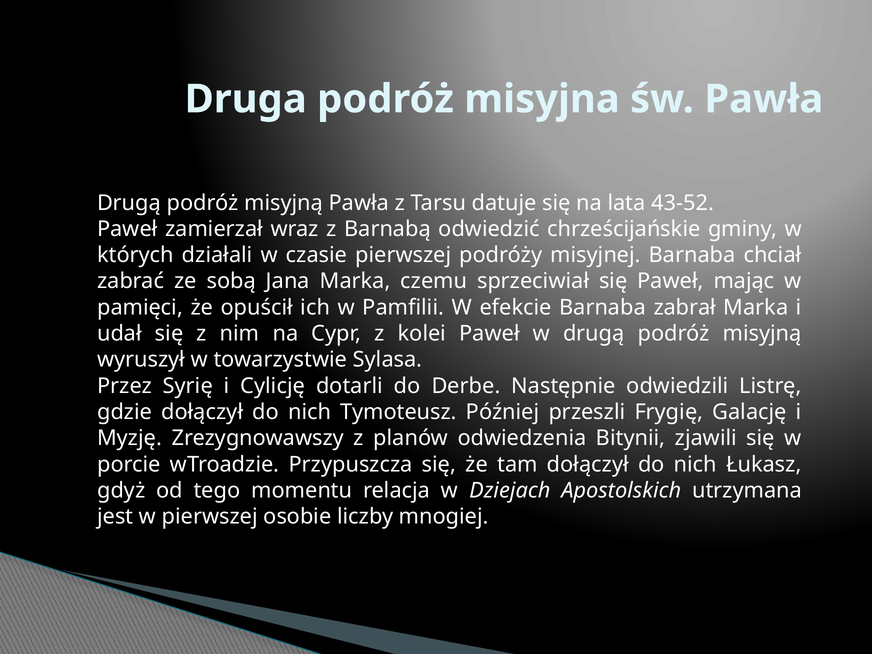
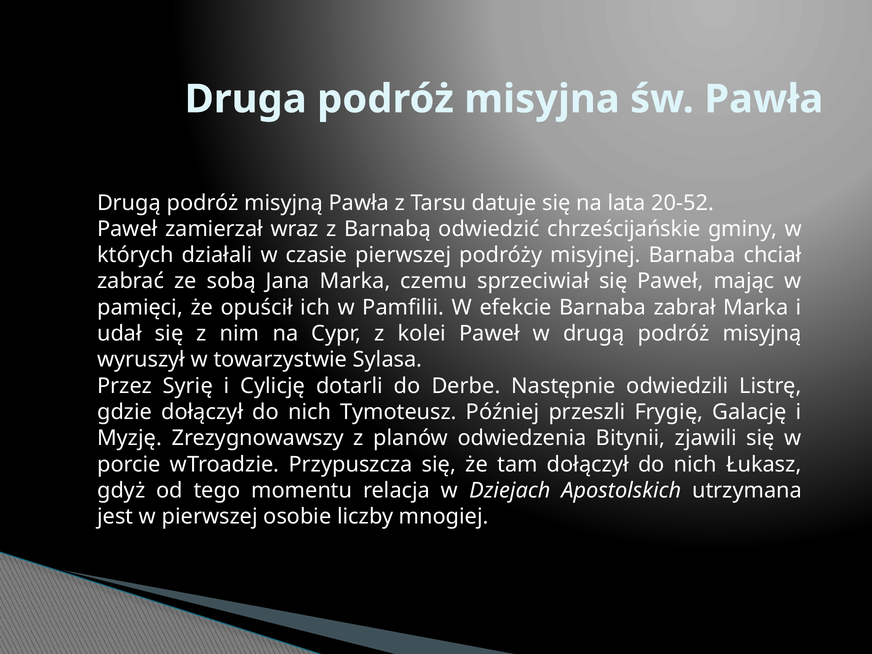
43-52: 43-52 -> 20-52
